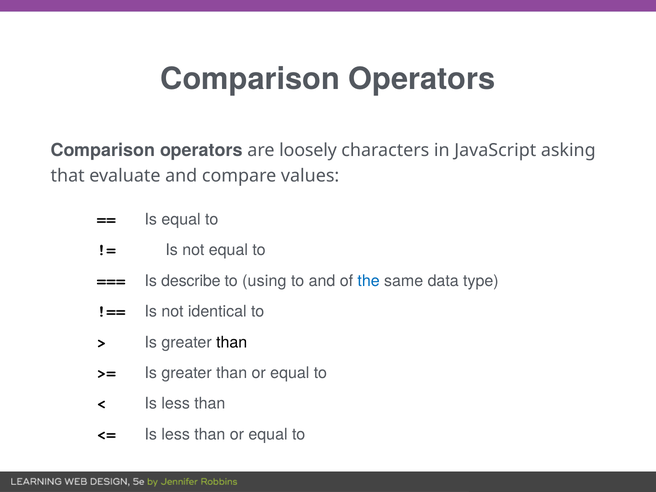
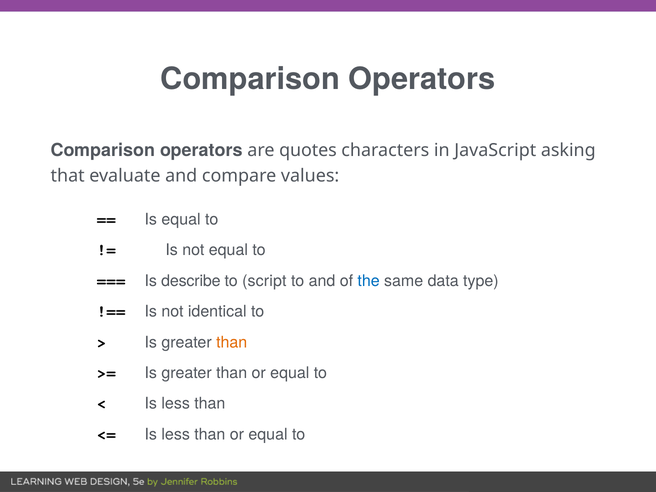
loosely: loosely -> quotes
using: using -> script
than at (232, 342) colour: black -> orange
